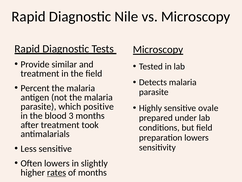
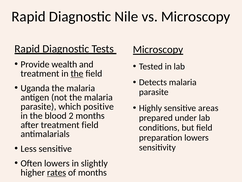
similar: similar -> wealth
the at (77, 73) underline: none -> present
Percent: Percent -> Uganda
ovale: ovale -> areas
3: 3 -> 2
treatment took: took -> field
